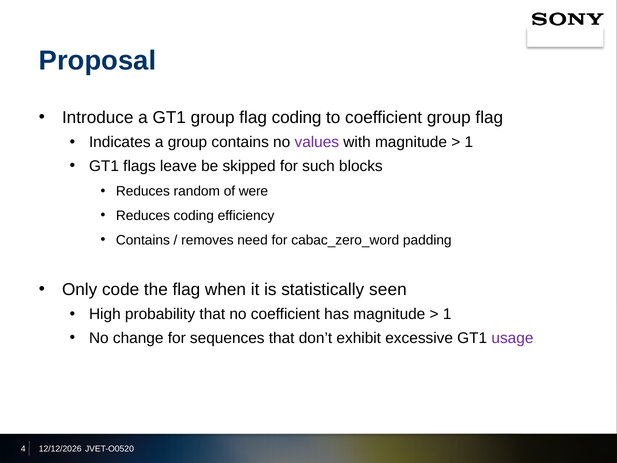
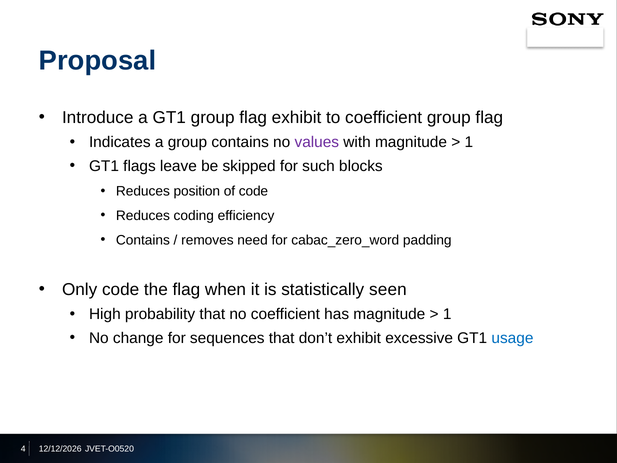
flag coding: coding -> exhibit
random: random -> position
of were: were -> code
usage colour: purple -> blue
